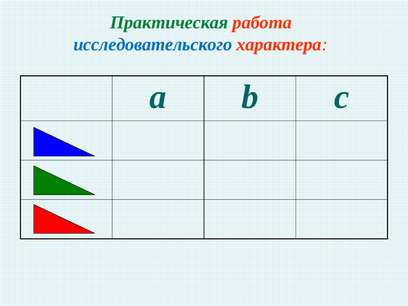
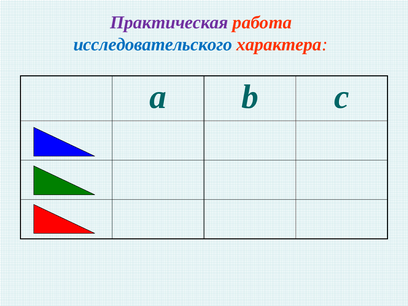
Практическая colour: green -> purple
